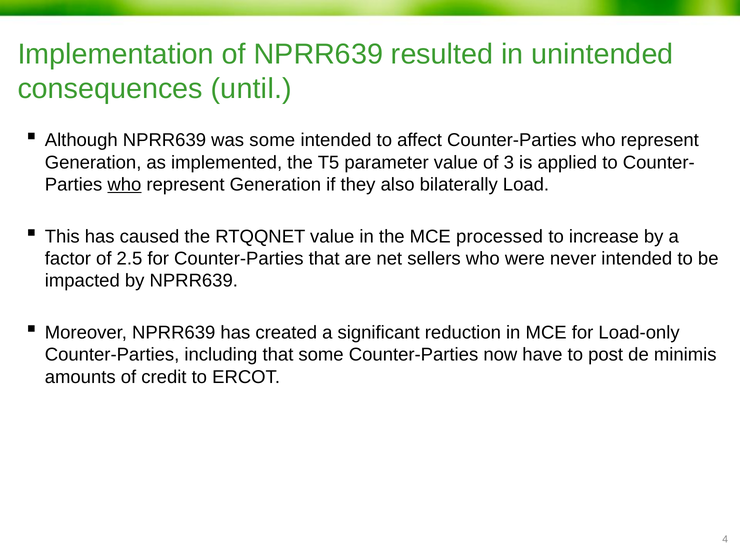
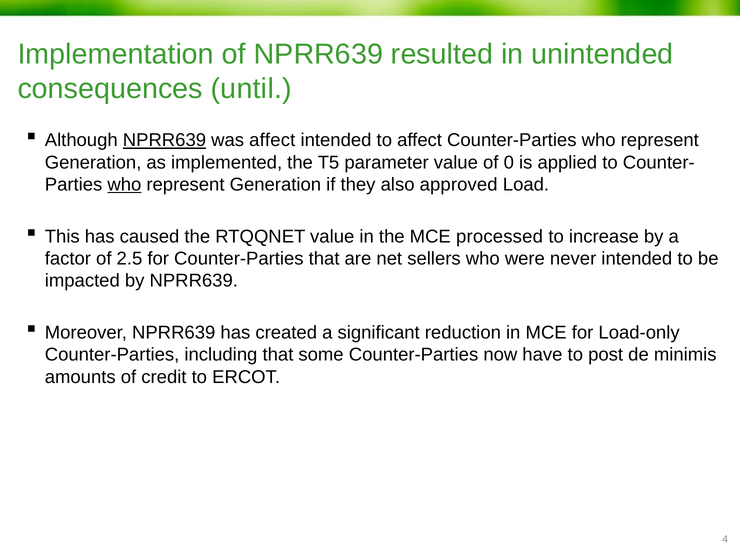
NPRR639 at (164, 140) underline: none -> present
was some: some -> affect
3: 3 -> 0
bilaterally: bilaterally -> approved
